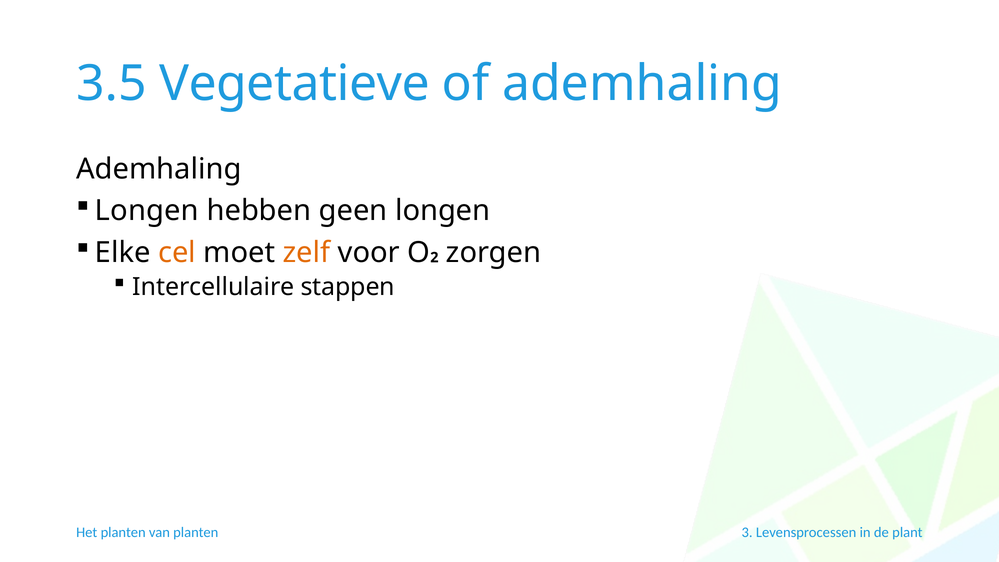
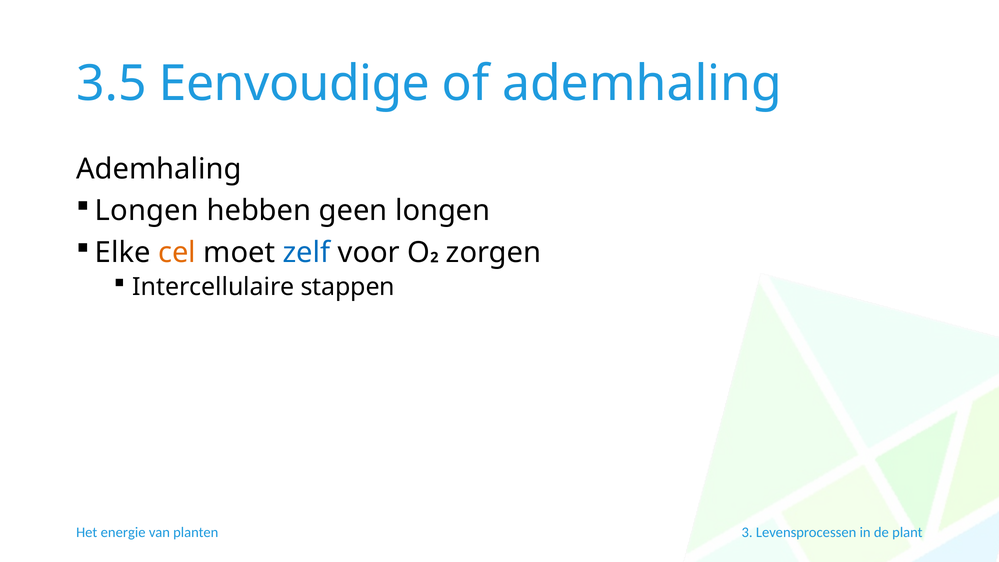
Vegetatieve: Vegetatieve -> Eenvoudige
zelf colour: orange -> blue
Het planten: planten -> energie
